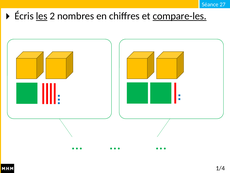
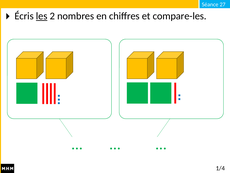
compare-les underline: present -> none
